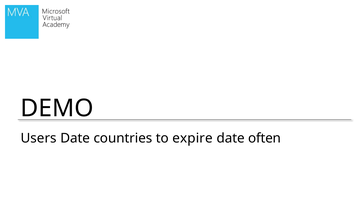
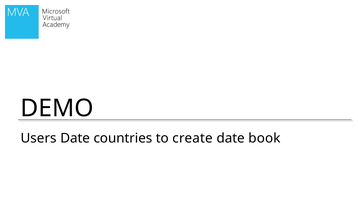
expire: expire -> create
often: often -> book
